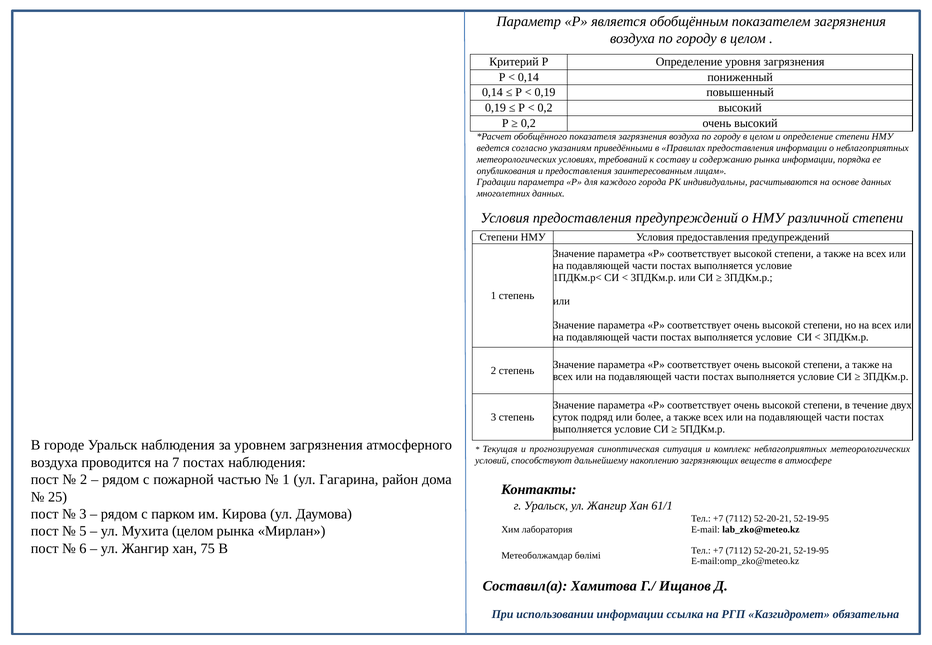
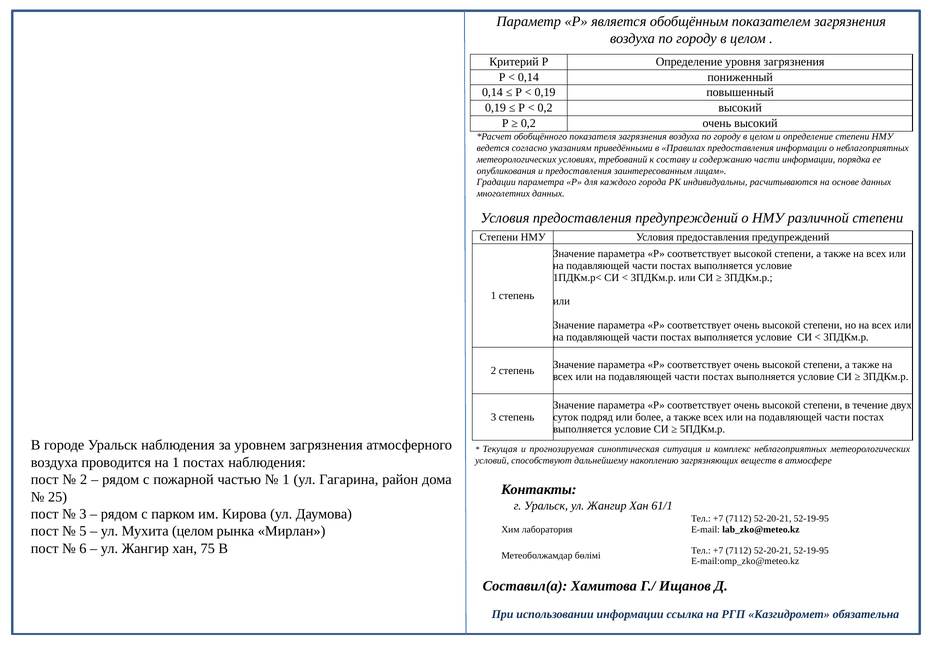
содержанию рынка: рынка -> части
на 7: 7 -> 1
